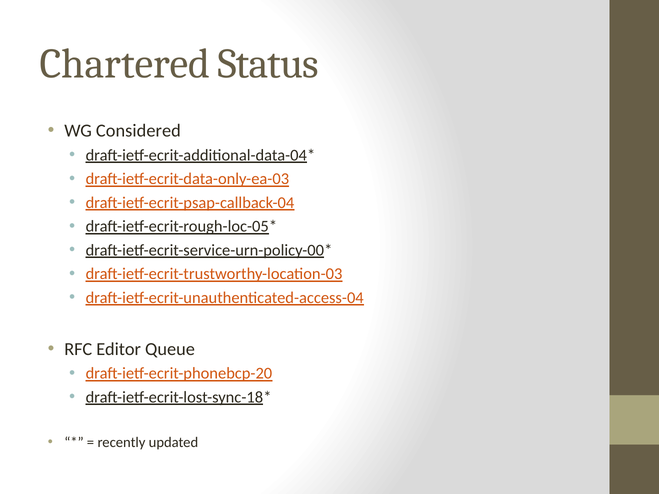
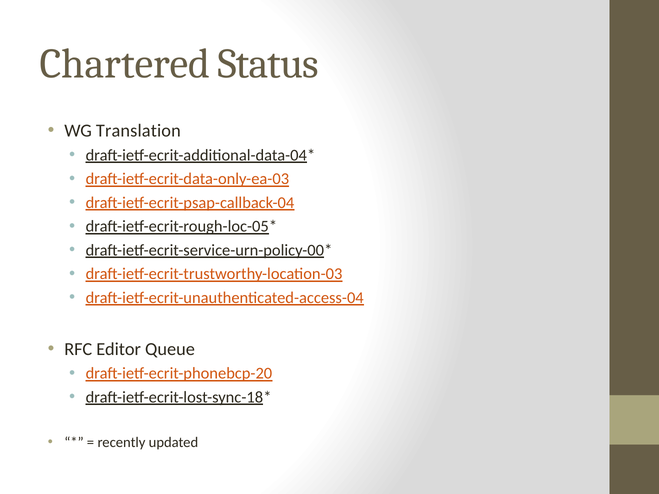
Considered: Considered -> Translation
